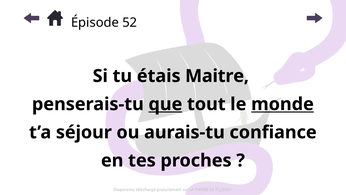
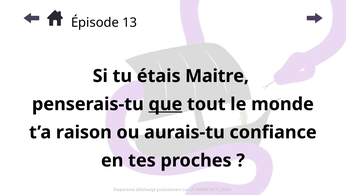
52: 52 -> 13
monde underline: present -> none
séjour: séjour -> raison
